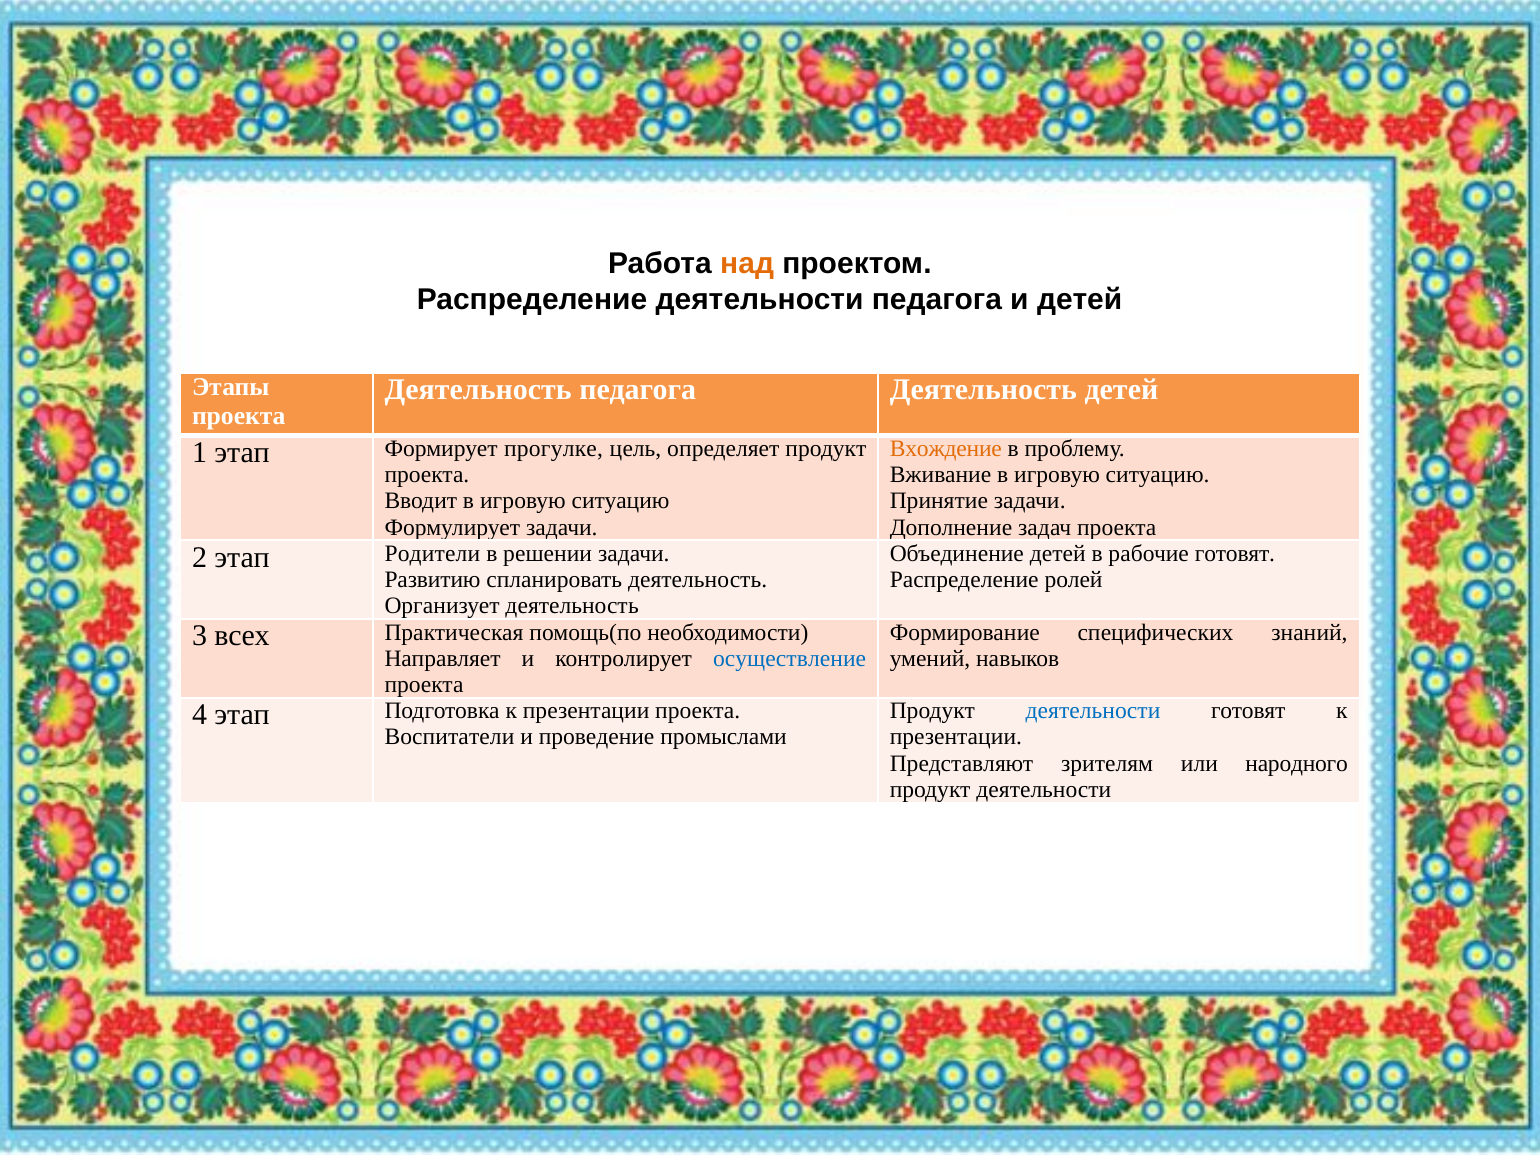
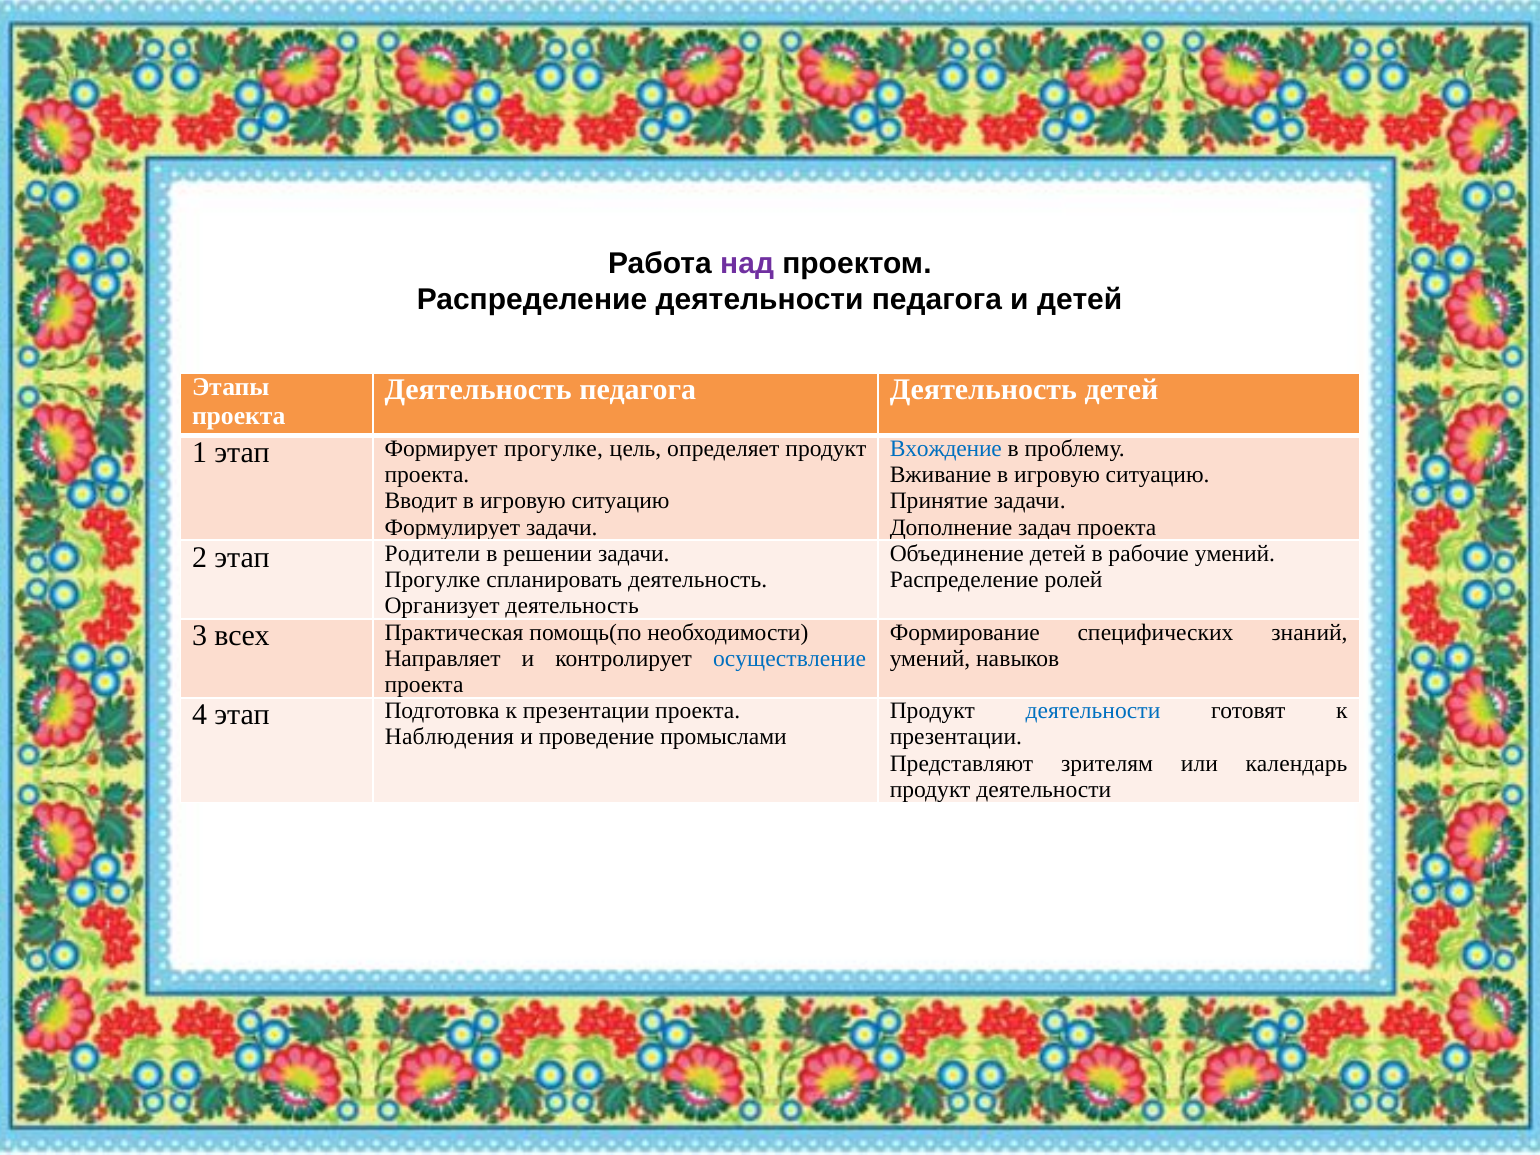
над colour: orange -> purple
Вхождение colour: orange -> blue
рабочие готовят: готовят -> умений
Развитию at (433, 580): Развитию -> Прогулке
Воспитатели: Воспитатели -> Наблюдения
народного: народного -> календарь
